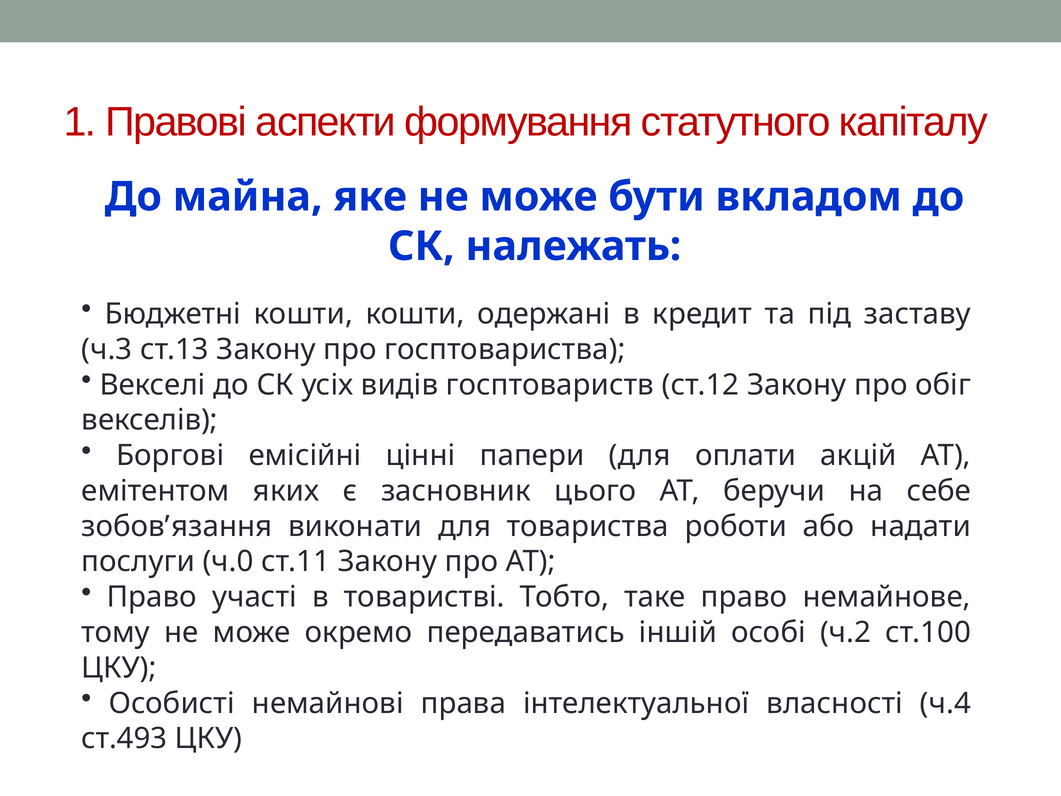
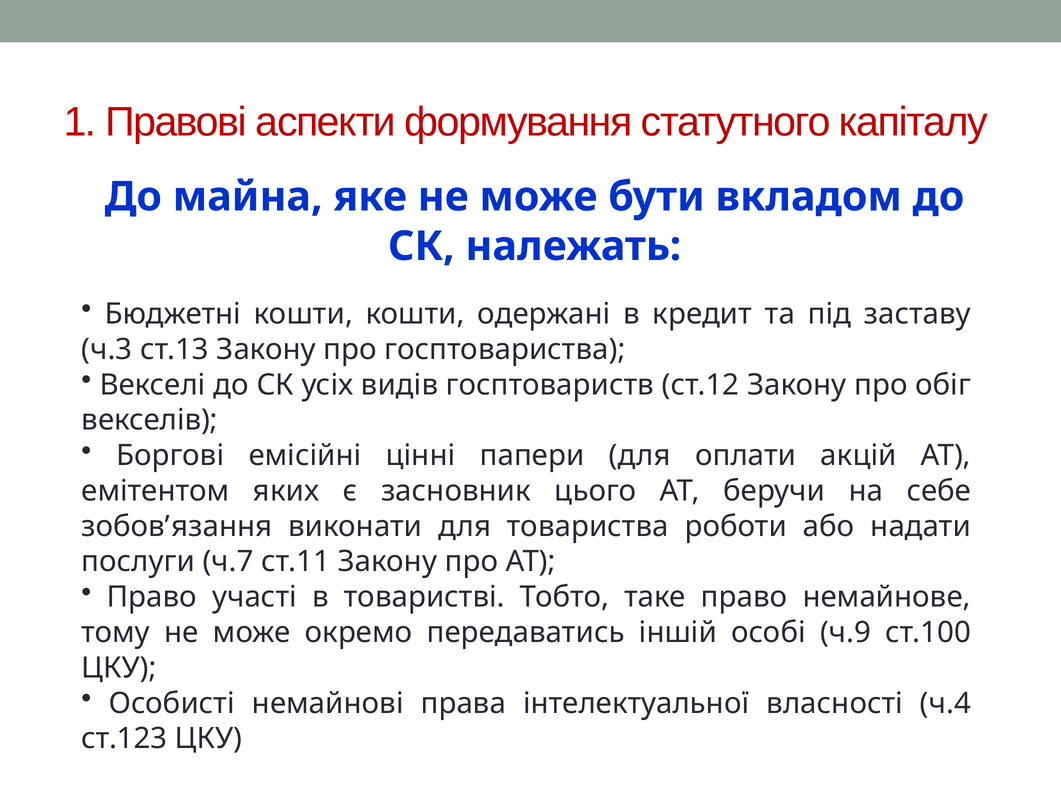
ч.0: ч.0 -> ч.7
ч.2: ч.2 -> ч.9
ст.493: ст.493 -> ст.123
